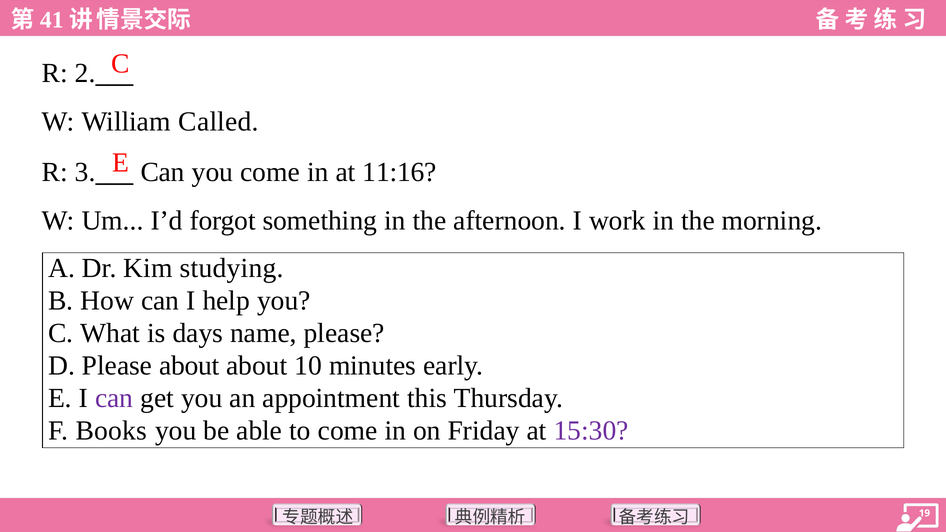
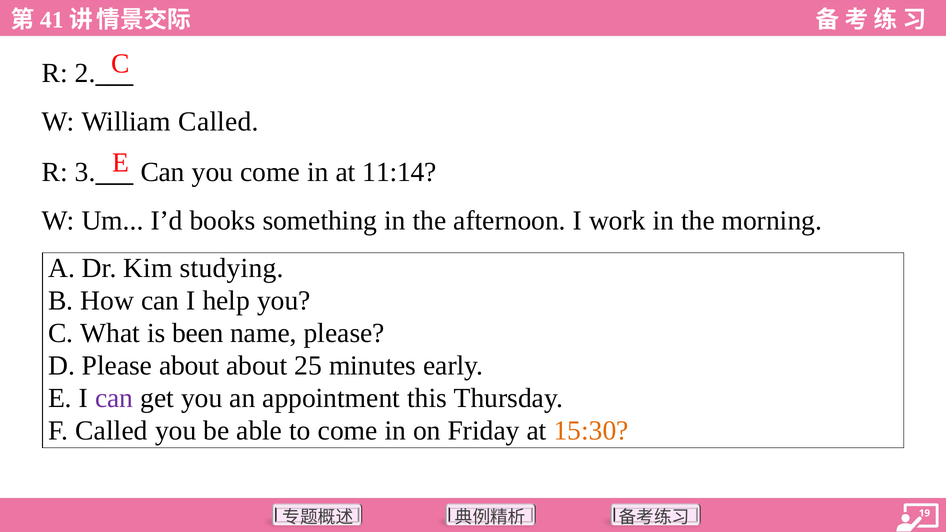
11:16: 11:16 -> 11:14
forgot: forgot -> books
days: days -> been
10: 10 -> 25
F Books: Books -> Called
15:30 colour: purple -> orange
